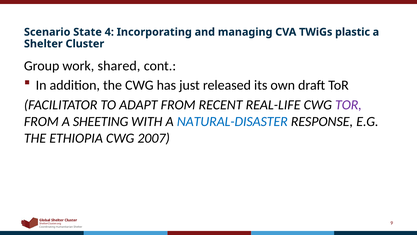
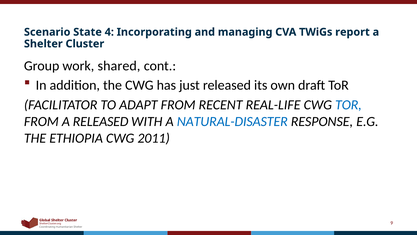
plastic: plastic -> report
TOR at (348, 105) colour: purple -> blue
A SHEETING: SHEETING -> RELEASED
2007: 2007 -> 2011
